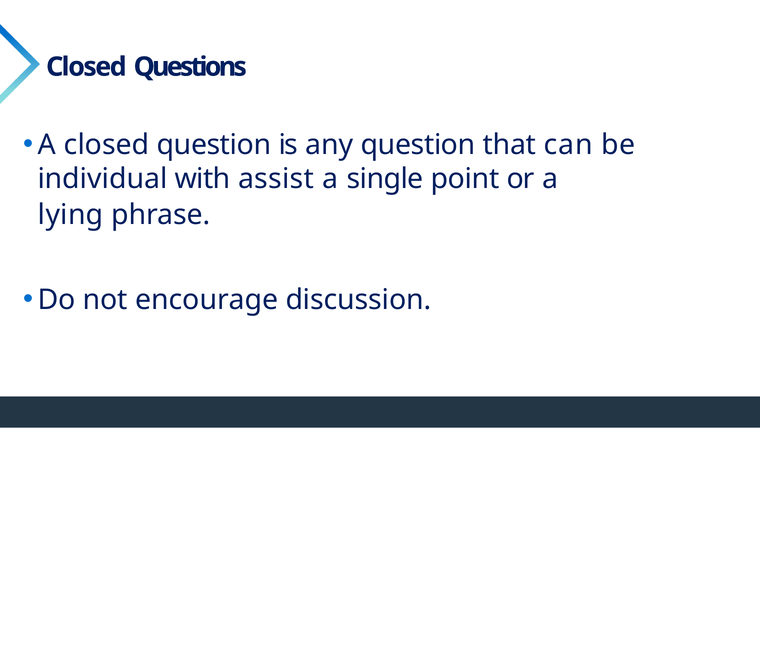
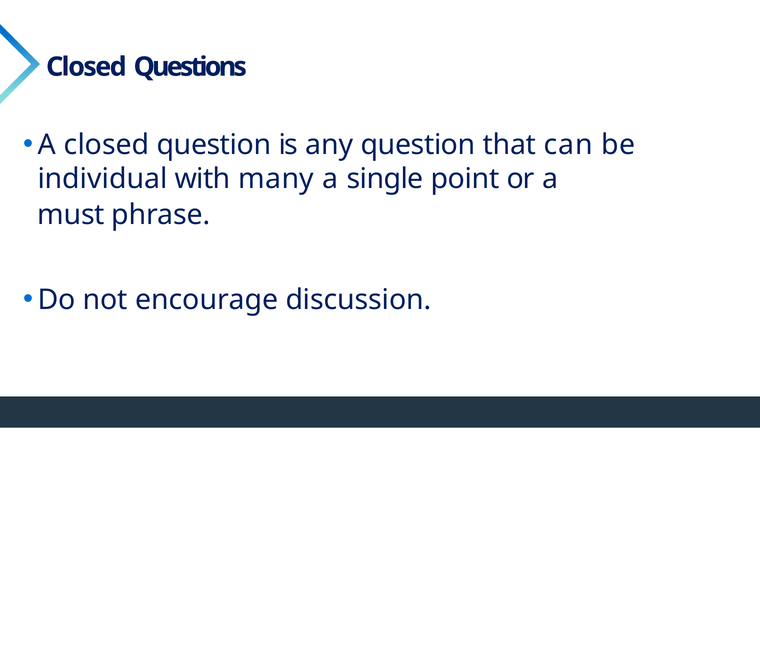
assist: assist -> many
lying: lying -> must
